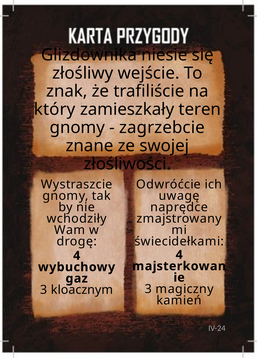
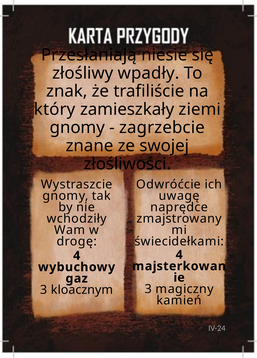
Glizdownika: Glizdownika -> Przesłaniają
wejście: wejście -> wpadły
teren: teren -> ziemi
